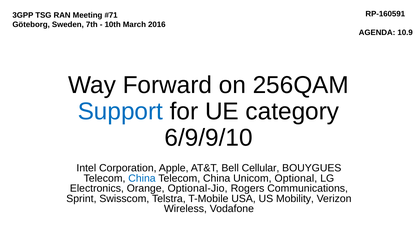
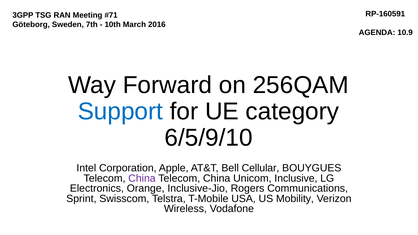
6/9/9/10: 6/9/9/10 -> 6/5/9/10
China at (142, 178) colour: blue -> purple
Optional: Optional -> Inclusive
Optional-Jio: Optional-Jio -> Inclusive-Jio
